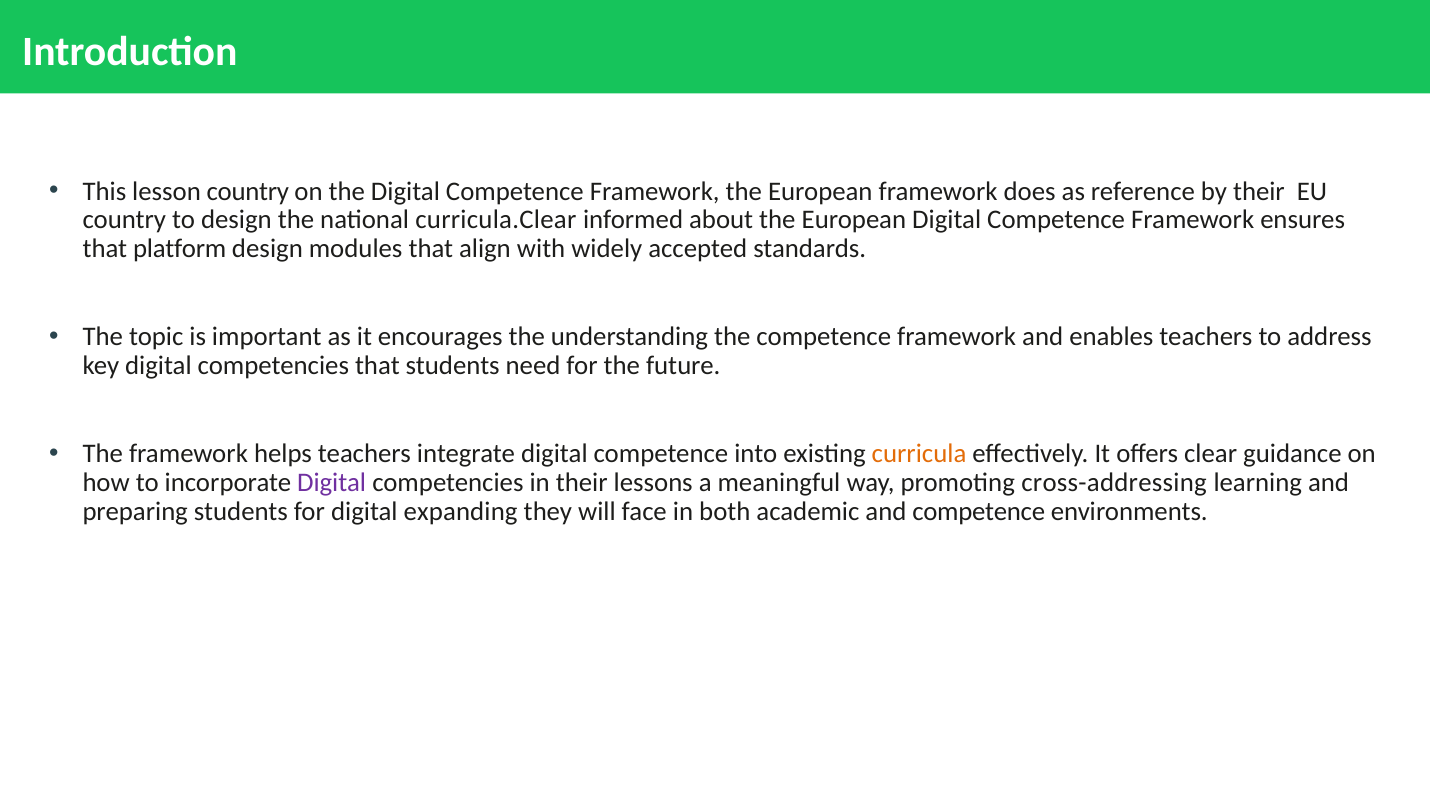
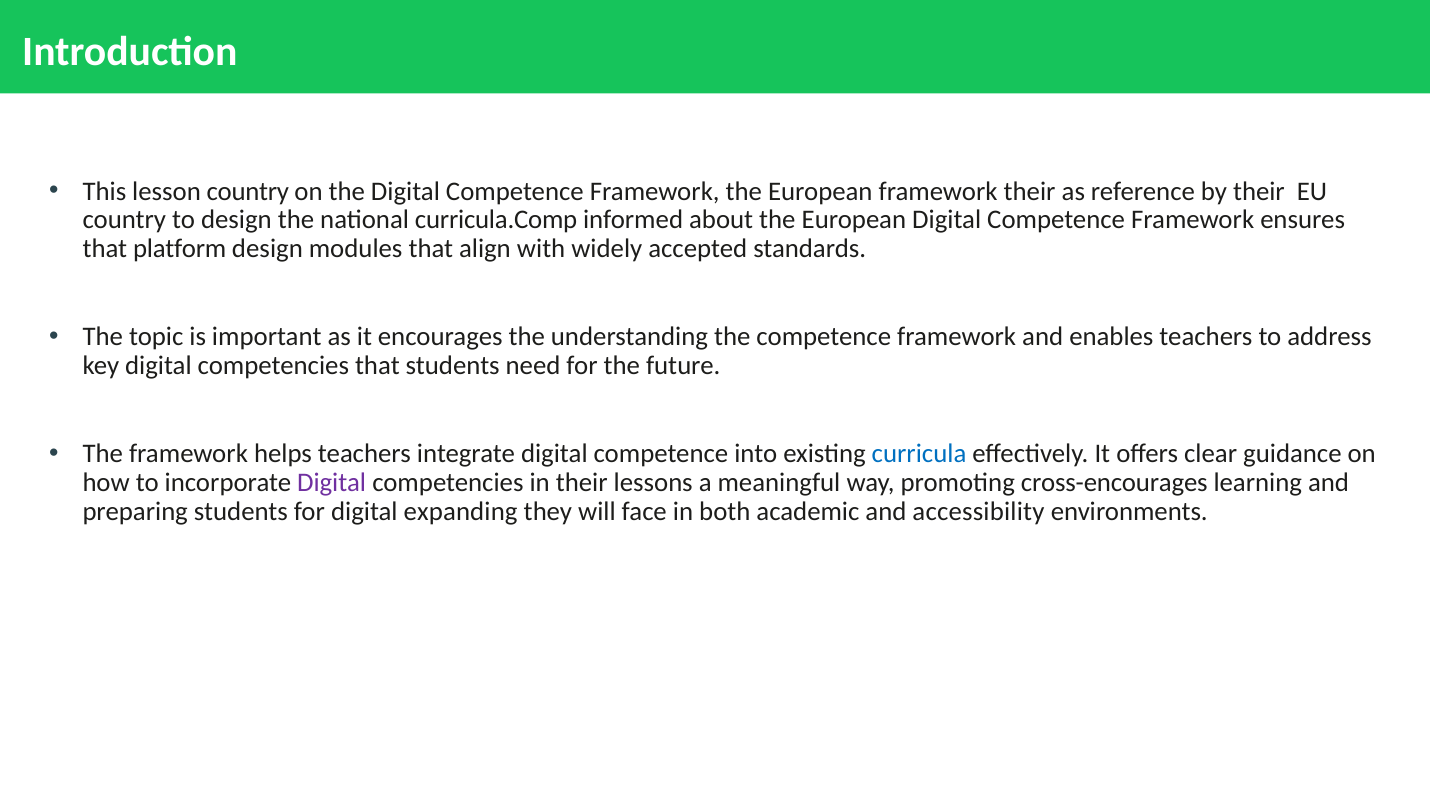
framework does: does -> their
curricula.Clear: curricula.Clear -> curricula.Comp
curricula colour: orange -> blue
cross-addressing: cross-addressing -> cross-encourages
and competence: competence -> accessibility
